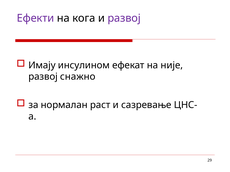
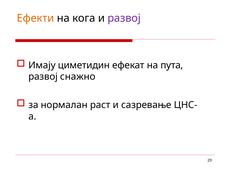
Ефекти colour: purple -> orange
инсулином: инсулином -> циметидин
није: није -> пута
